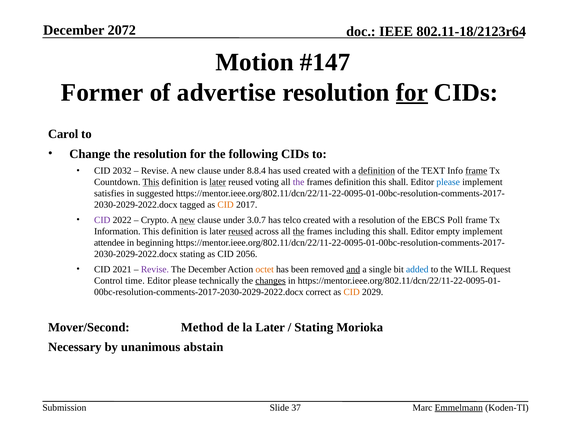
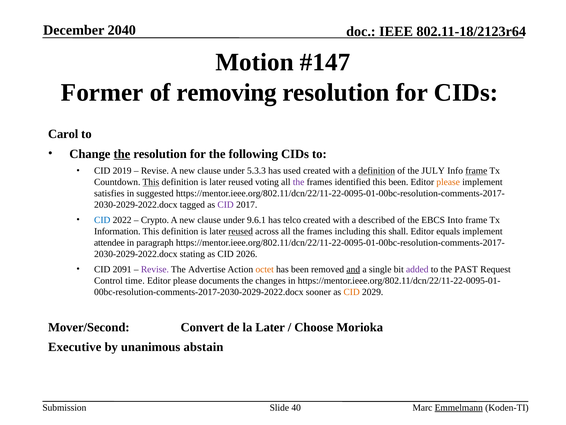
2072: 2072 -> 2040
advertise: advertise -> removing
for at (412, 92) underline: present -> none
the at (122, 154) underline: none -> present
2032: 2032 -> 2019
8.8.4: 8.8.4 -> 5.3.3
TEXT: TEXT -> JULY
later at (218, 182) underline: present -> none
frames definition: definition -> identified
shall at (398, 182): shall -> been
please at (448, 182) colour: blue -> orange
CID at (226, 205) colour: orange -> purple
CID at (102, 220) colour: purple -> blue
new at (187, 220) underline: present -> none
3.0.7: 3.0.7 -> 9.6.1
a resolution: resolution -> described
Poll: Poll -> Into
the at (299, 231) underline: present -> none
empty: empty -> equals
beginning: beginning -> paragraph
2056: 2056 -> 2026
2021: 2021 -> 2091
The December: December -> Advertise
added colour: blue -> purple
WILL: WILL -> PAST
technically: technically -> documents
changes underline: present -> none
correct: correct -> sooner
Method: Method -> Convert
Stating at (314, 327): Stating -> Choose
Necessary: Necessary -> Executive
37: 37 -> 40
